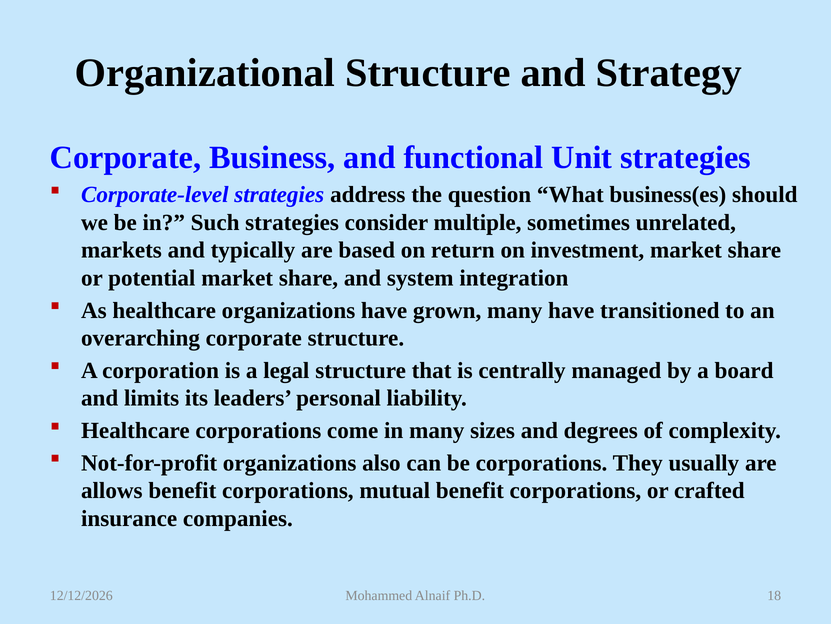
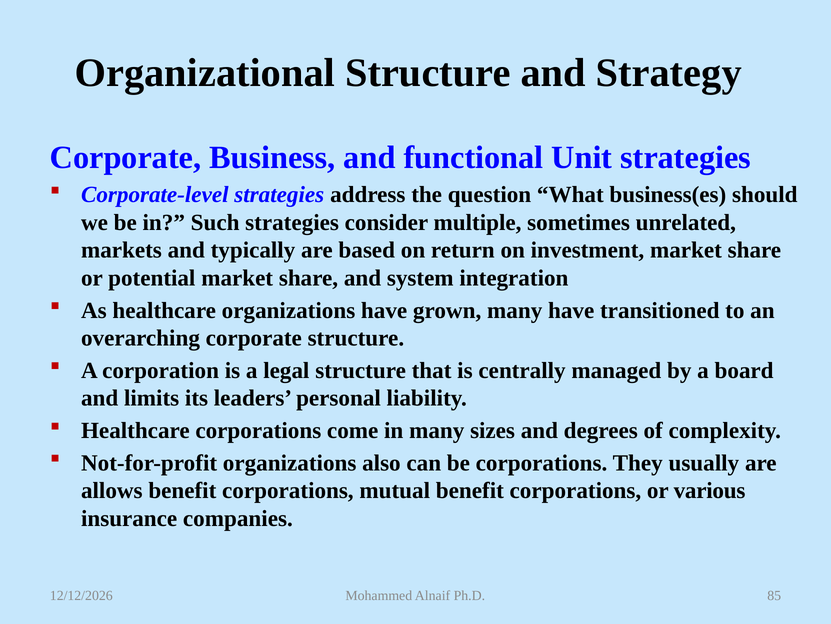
crafted: crafted -> various
18: 18 -> 85
